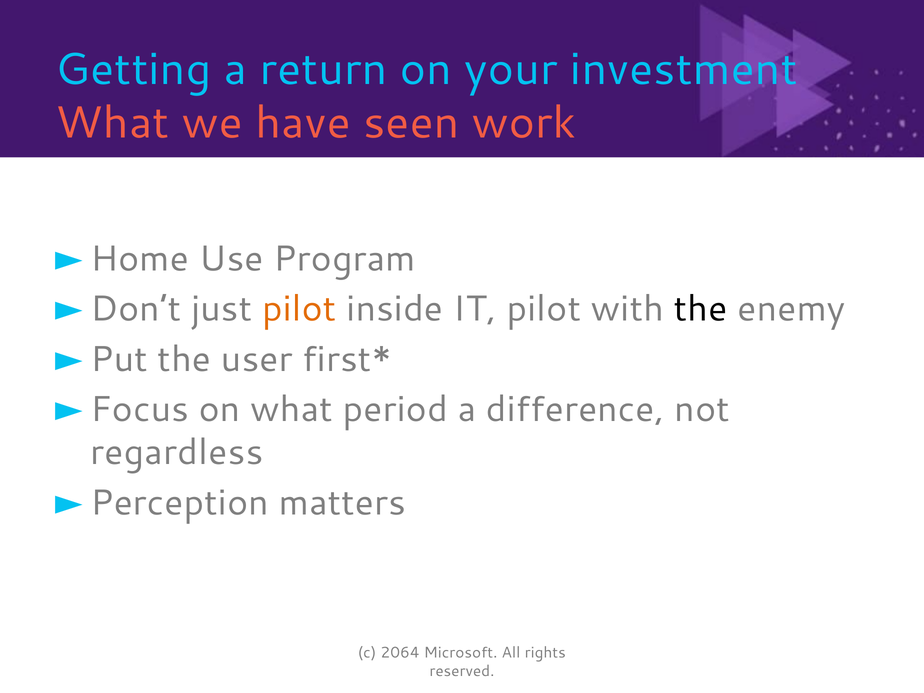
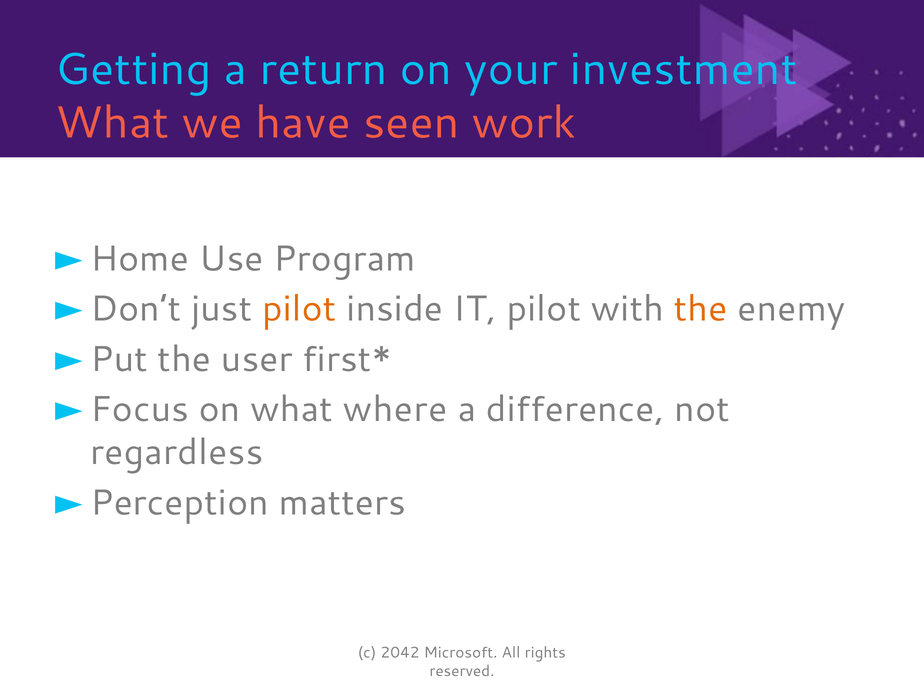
the at (701, 309) colour: black -> orange
period: period -> where
2064: 2064 -> 2042
